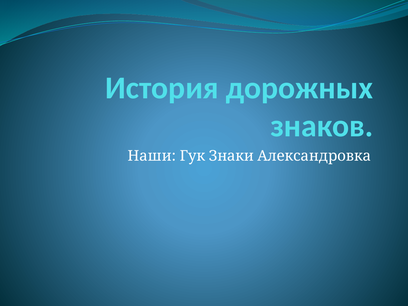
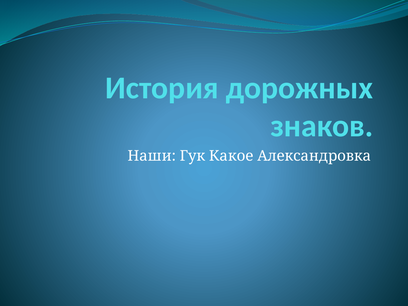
Знаки: Знаки -> Какое
